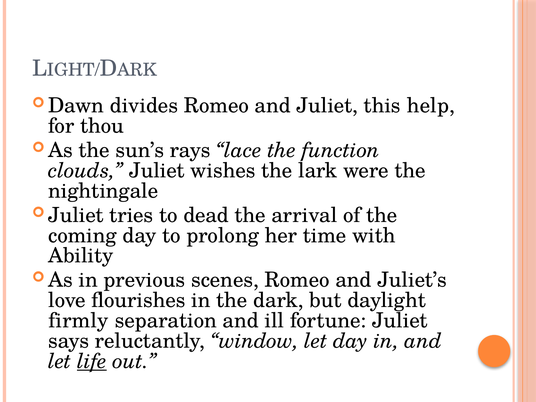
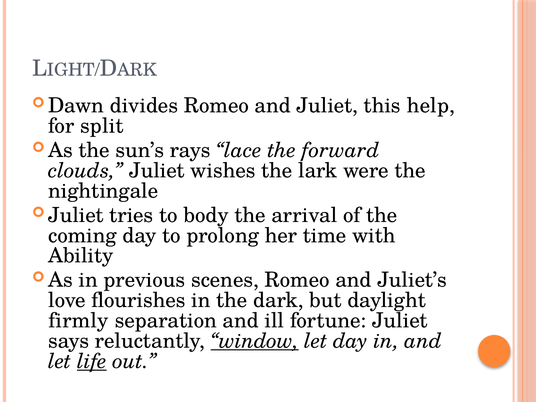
thou: thou -> split
function: function -> forward
dead: dead -> body
window underline: none -> present
